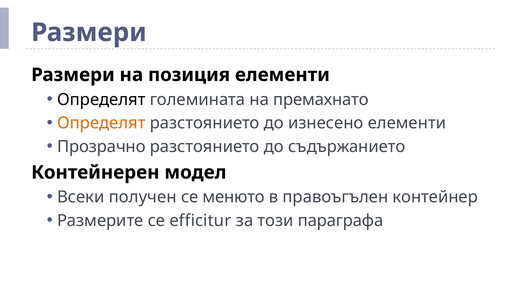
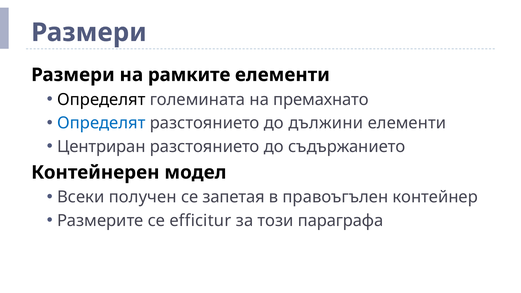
позиция: позиция -> рамките
Определят at (101, 123) colour: orange -> blue
изнесено: изнесено -> дължини
Прозрачно: Прозрачно -> Центриран
менюто: менюто -> запетая
